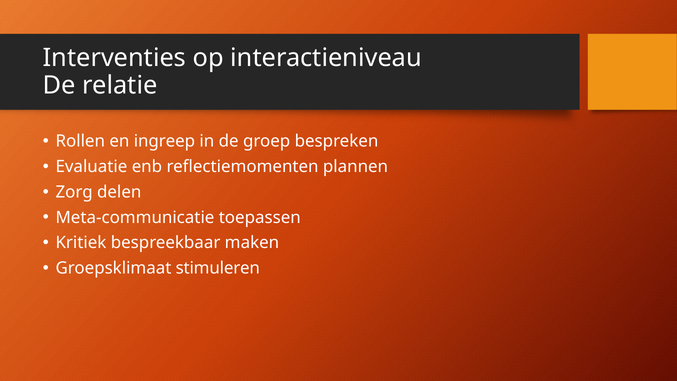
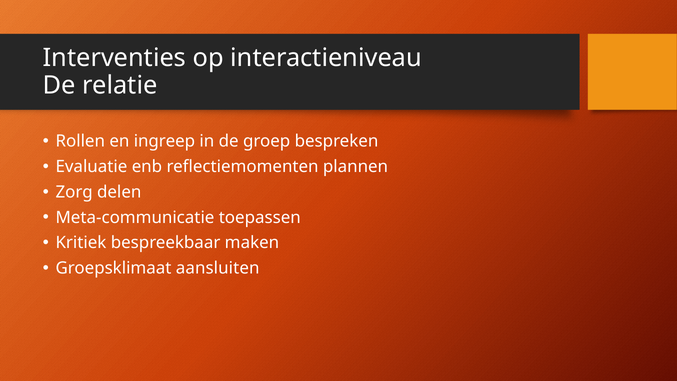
stimuleren: stimuleren -> aansluiten
